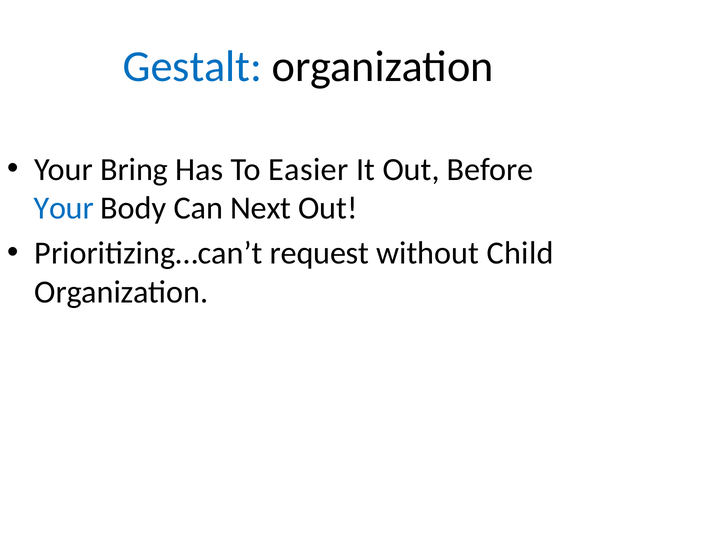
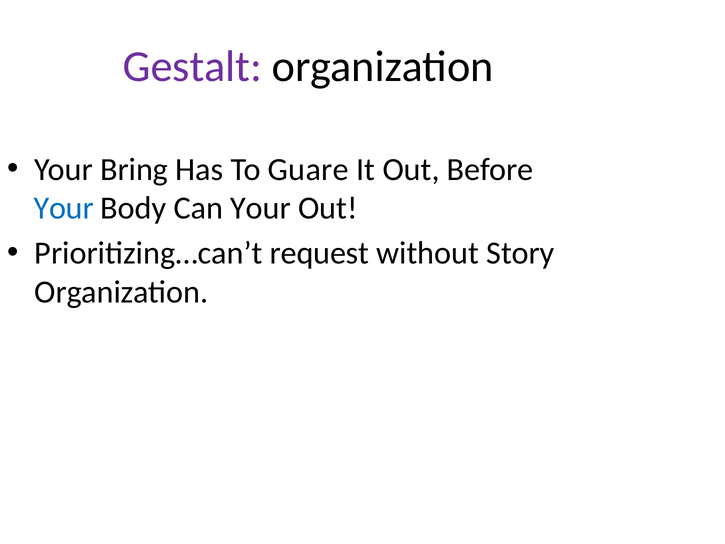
Gestalt colour: blue -> purple
Easier: Easier -> Guare
Can Next: Next -> Your
Child: Child -> Story
